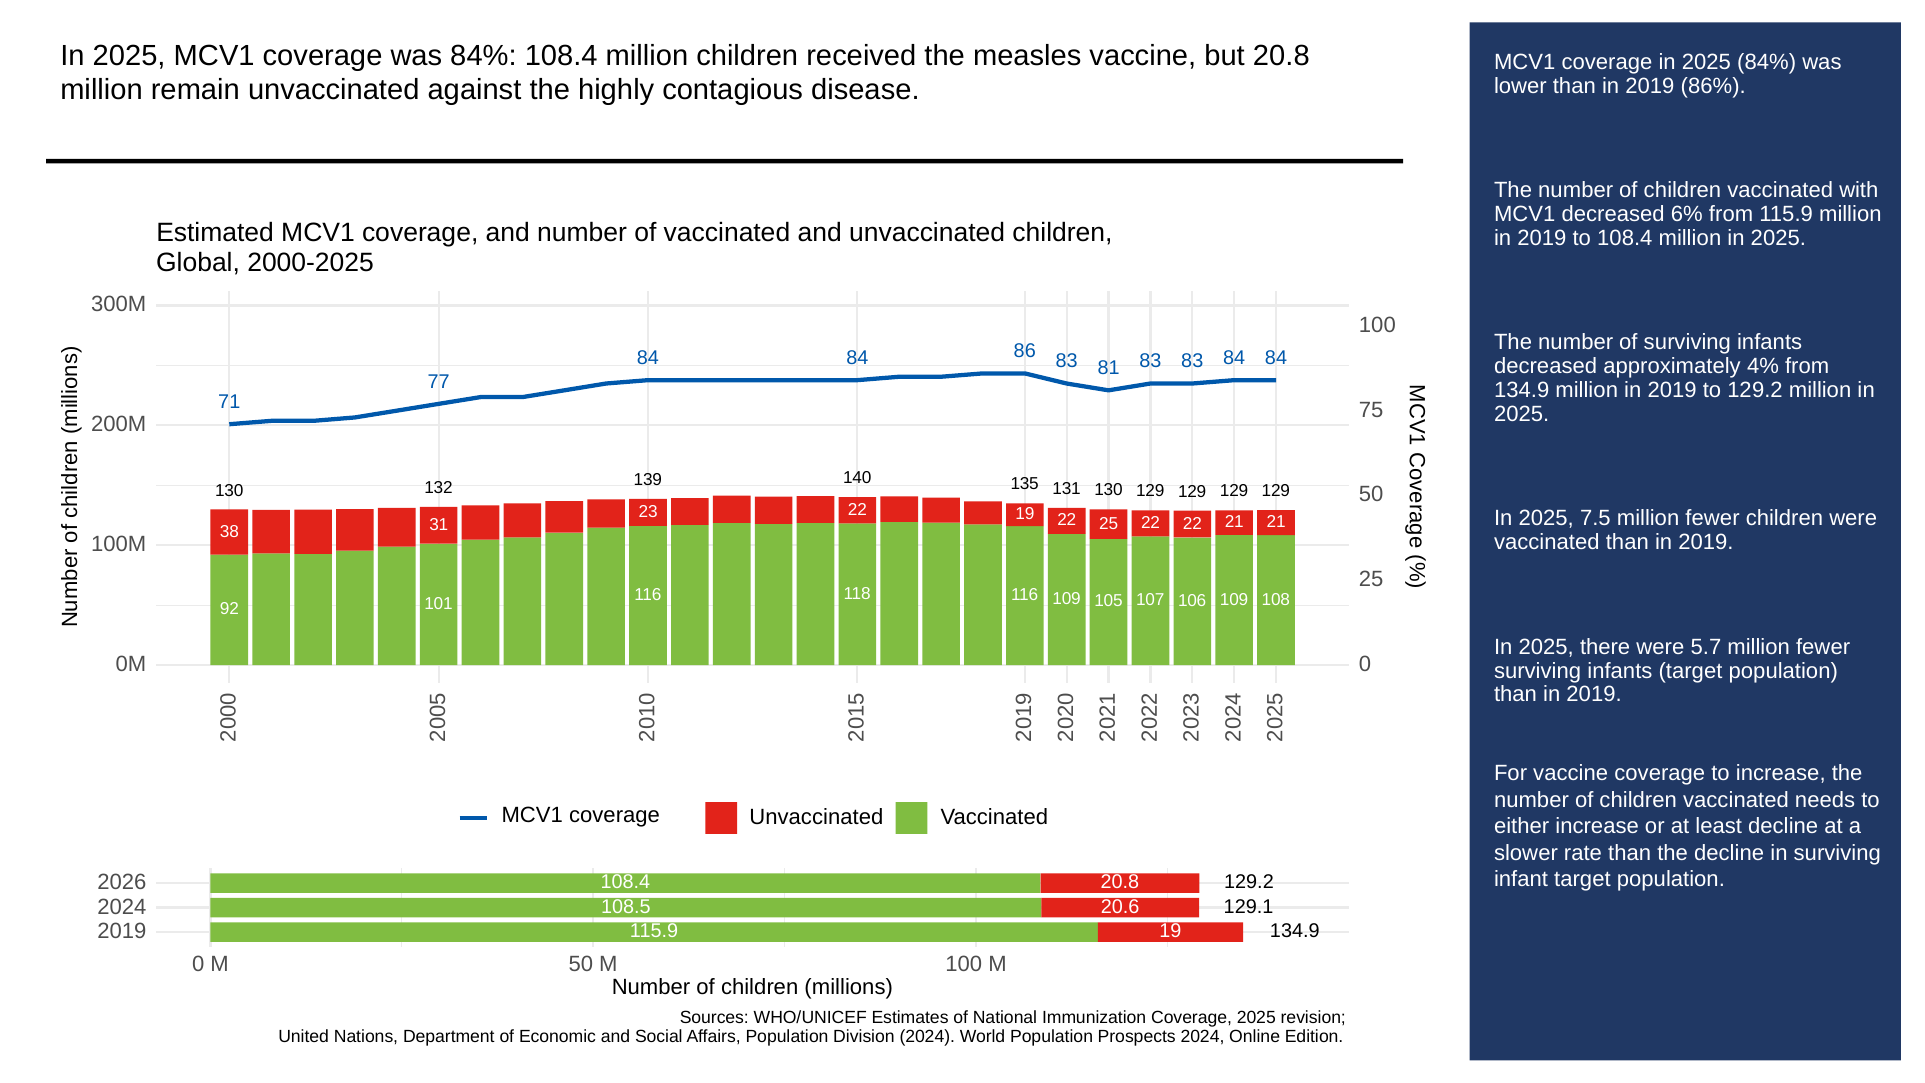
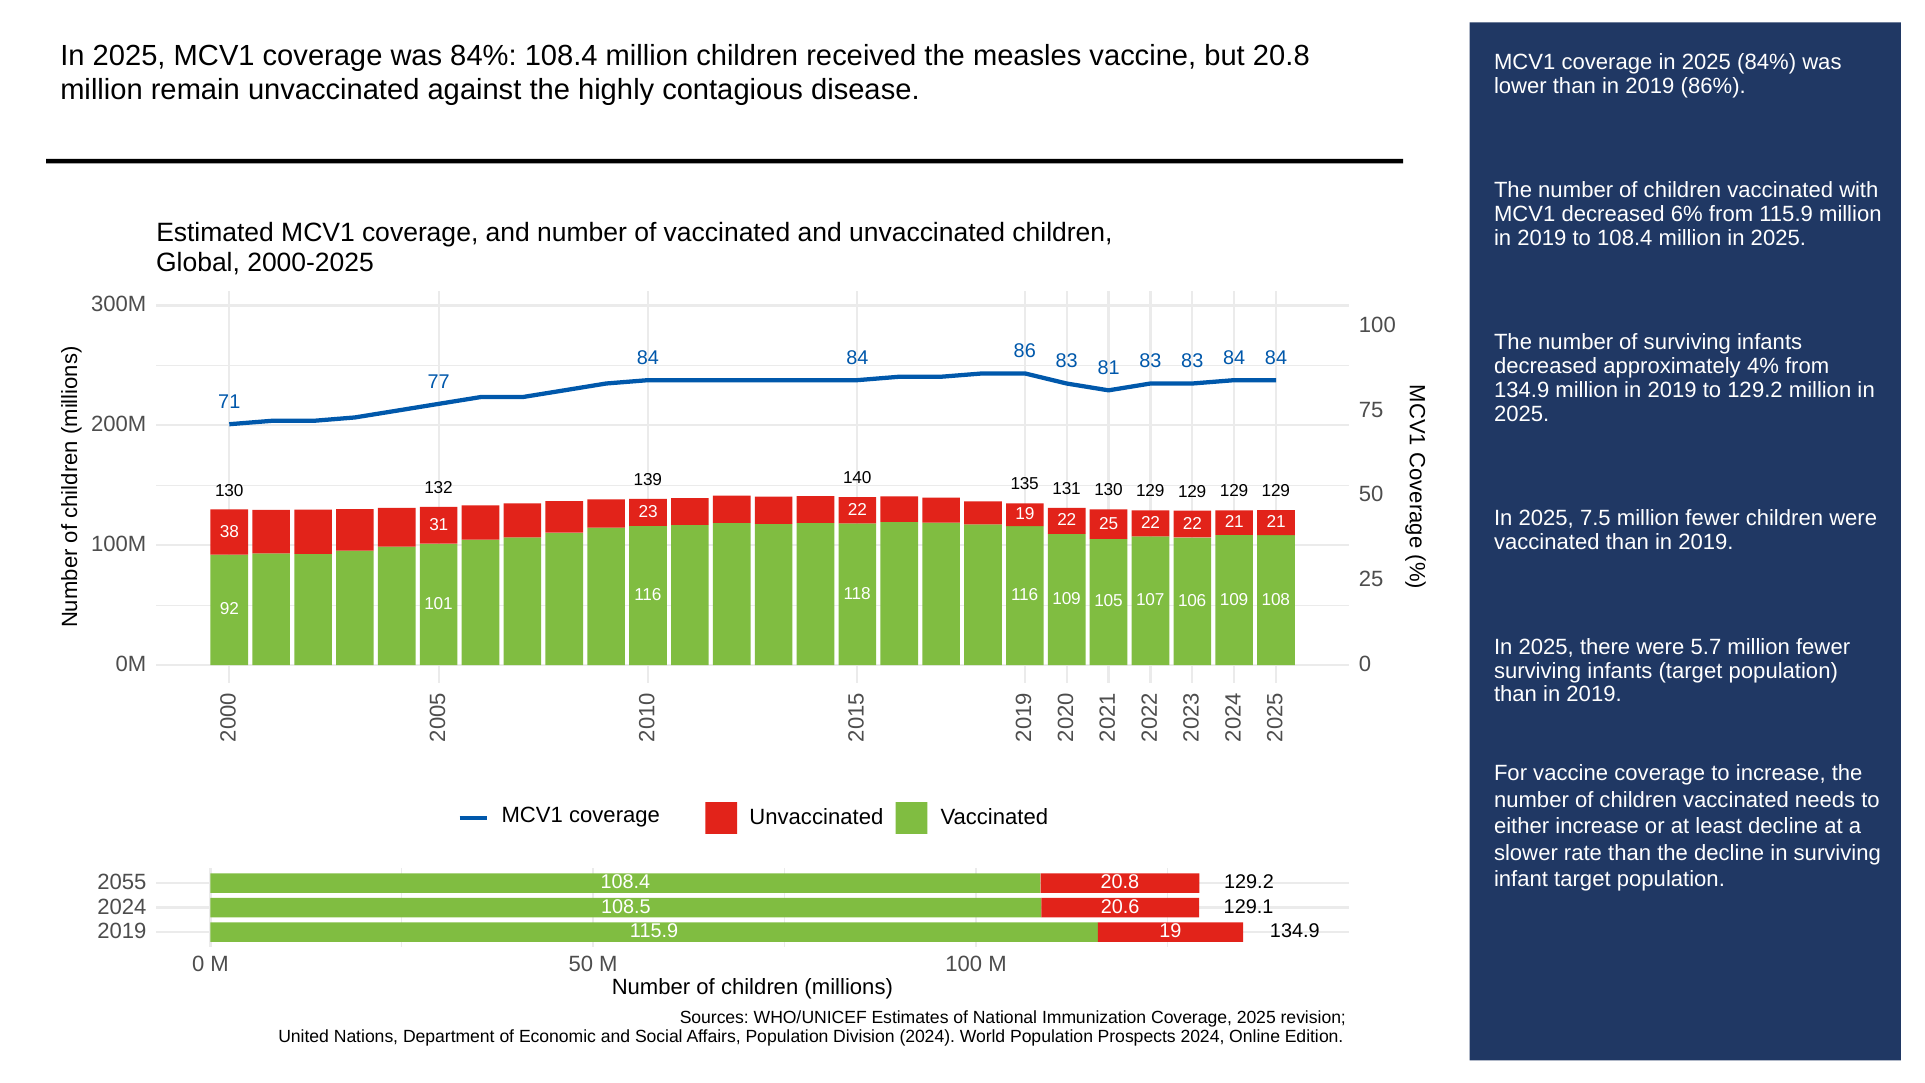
2026: 2026 -> 2055
